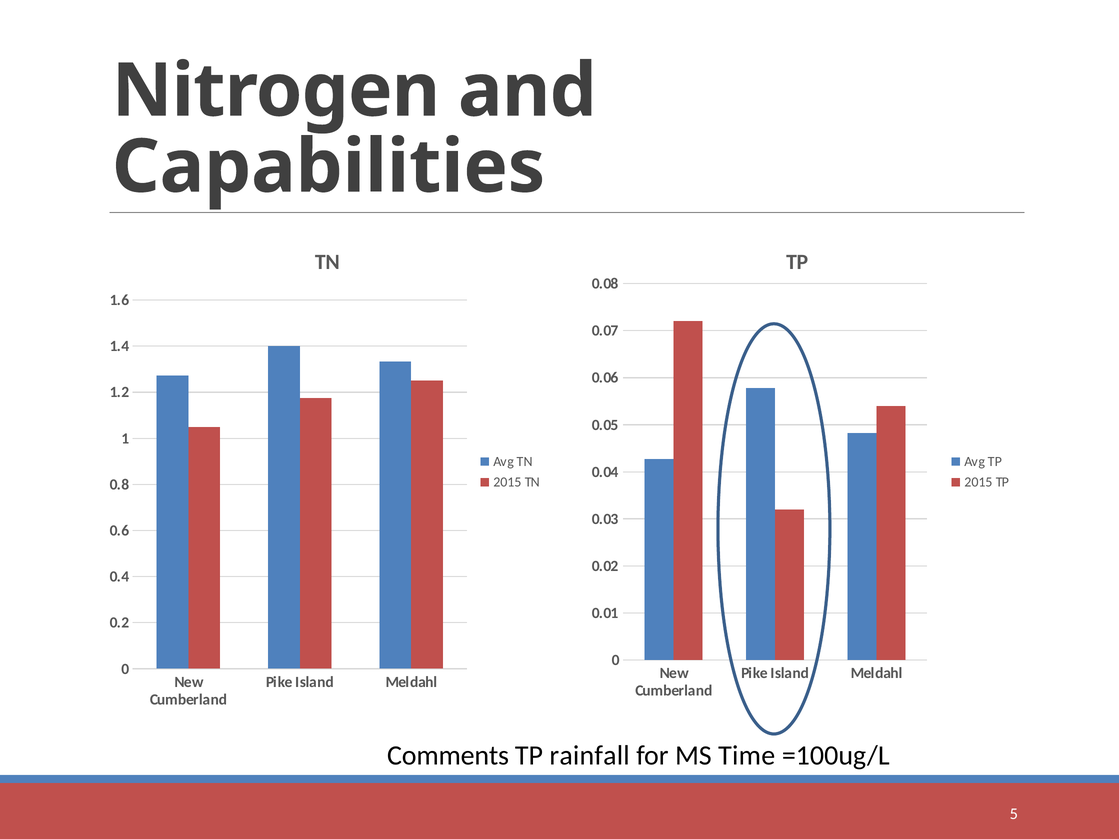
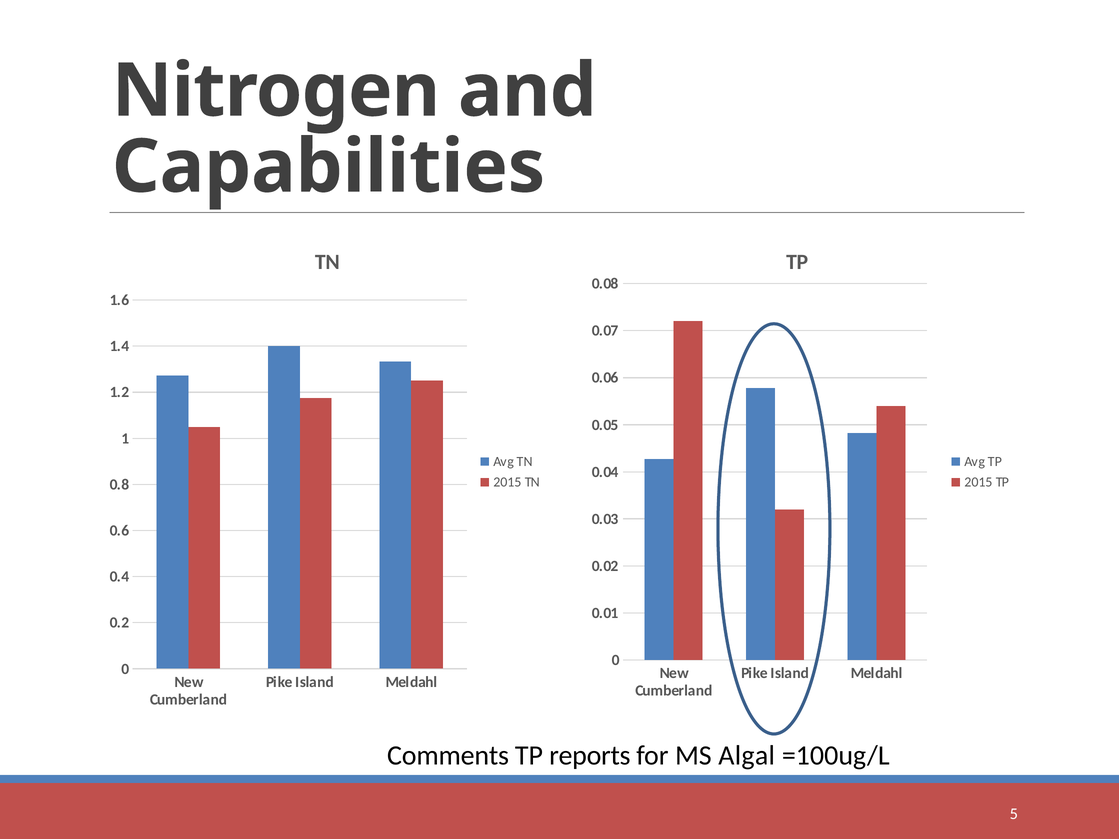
rainfall: rainfall -> reports
Time: Time -> Algal
